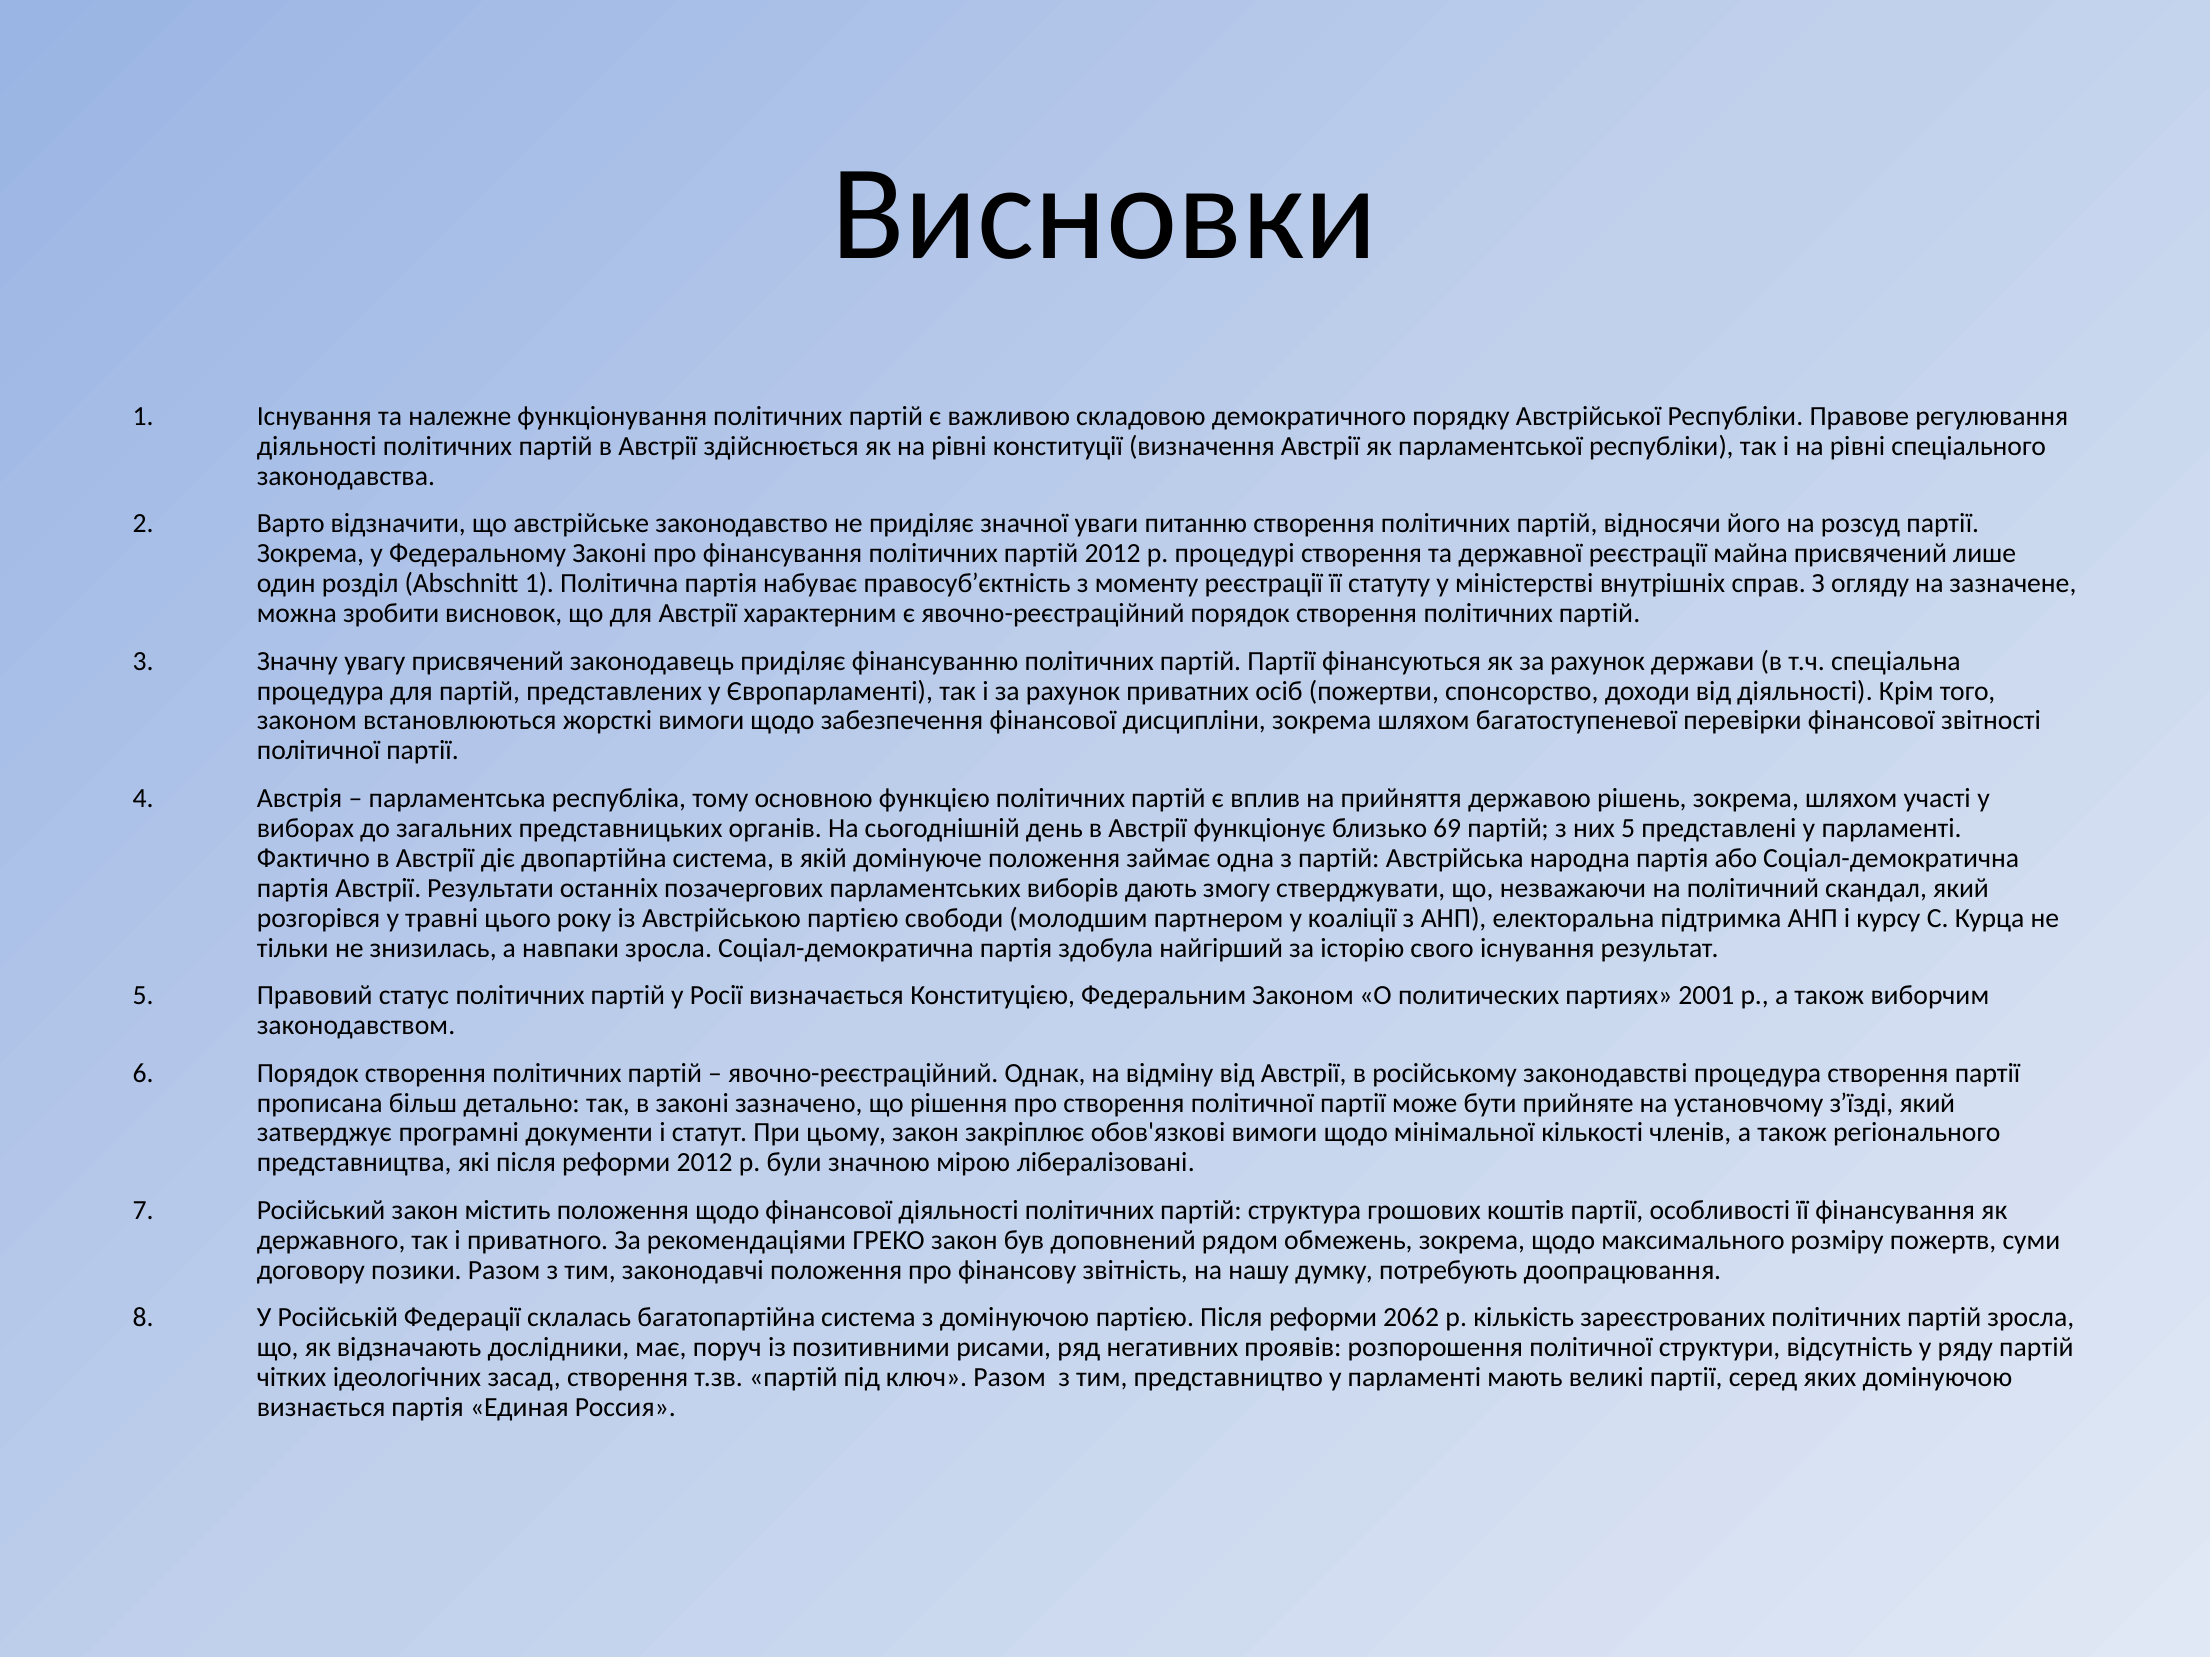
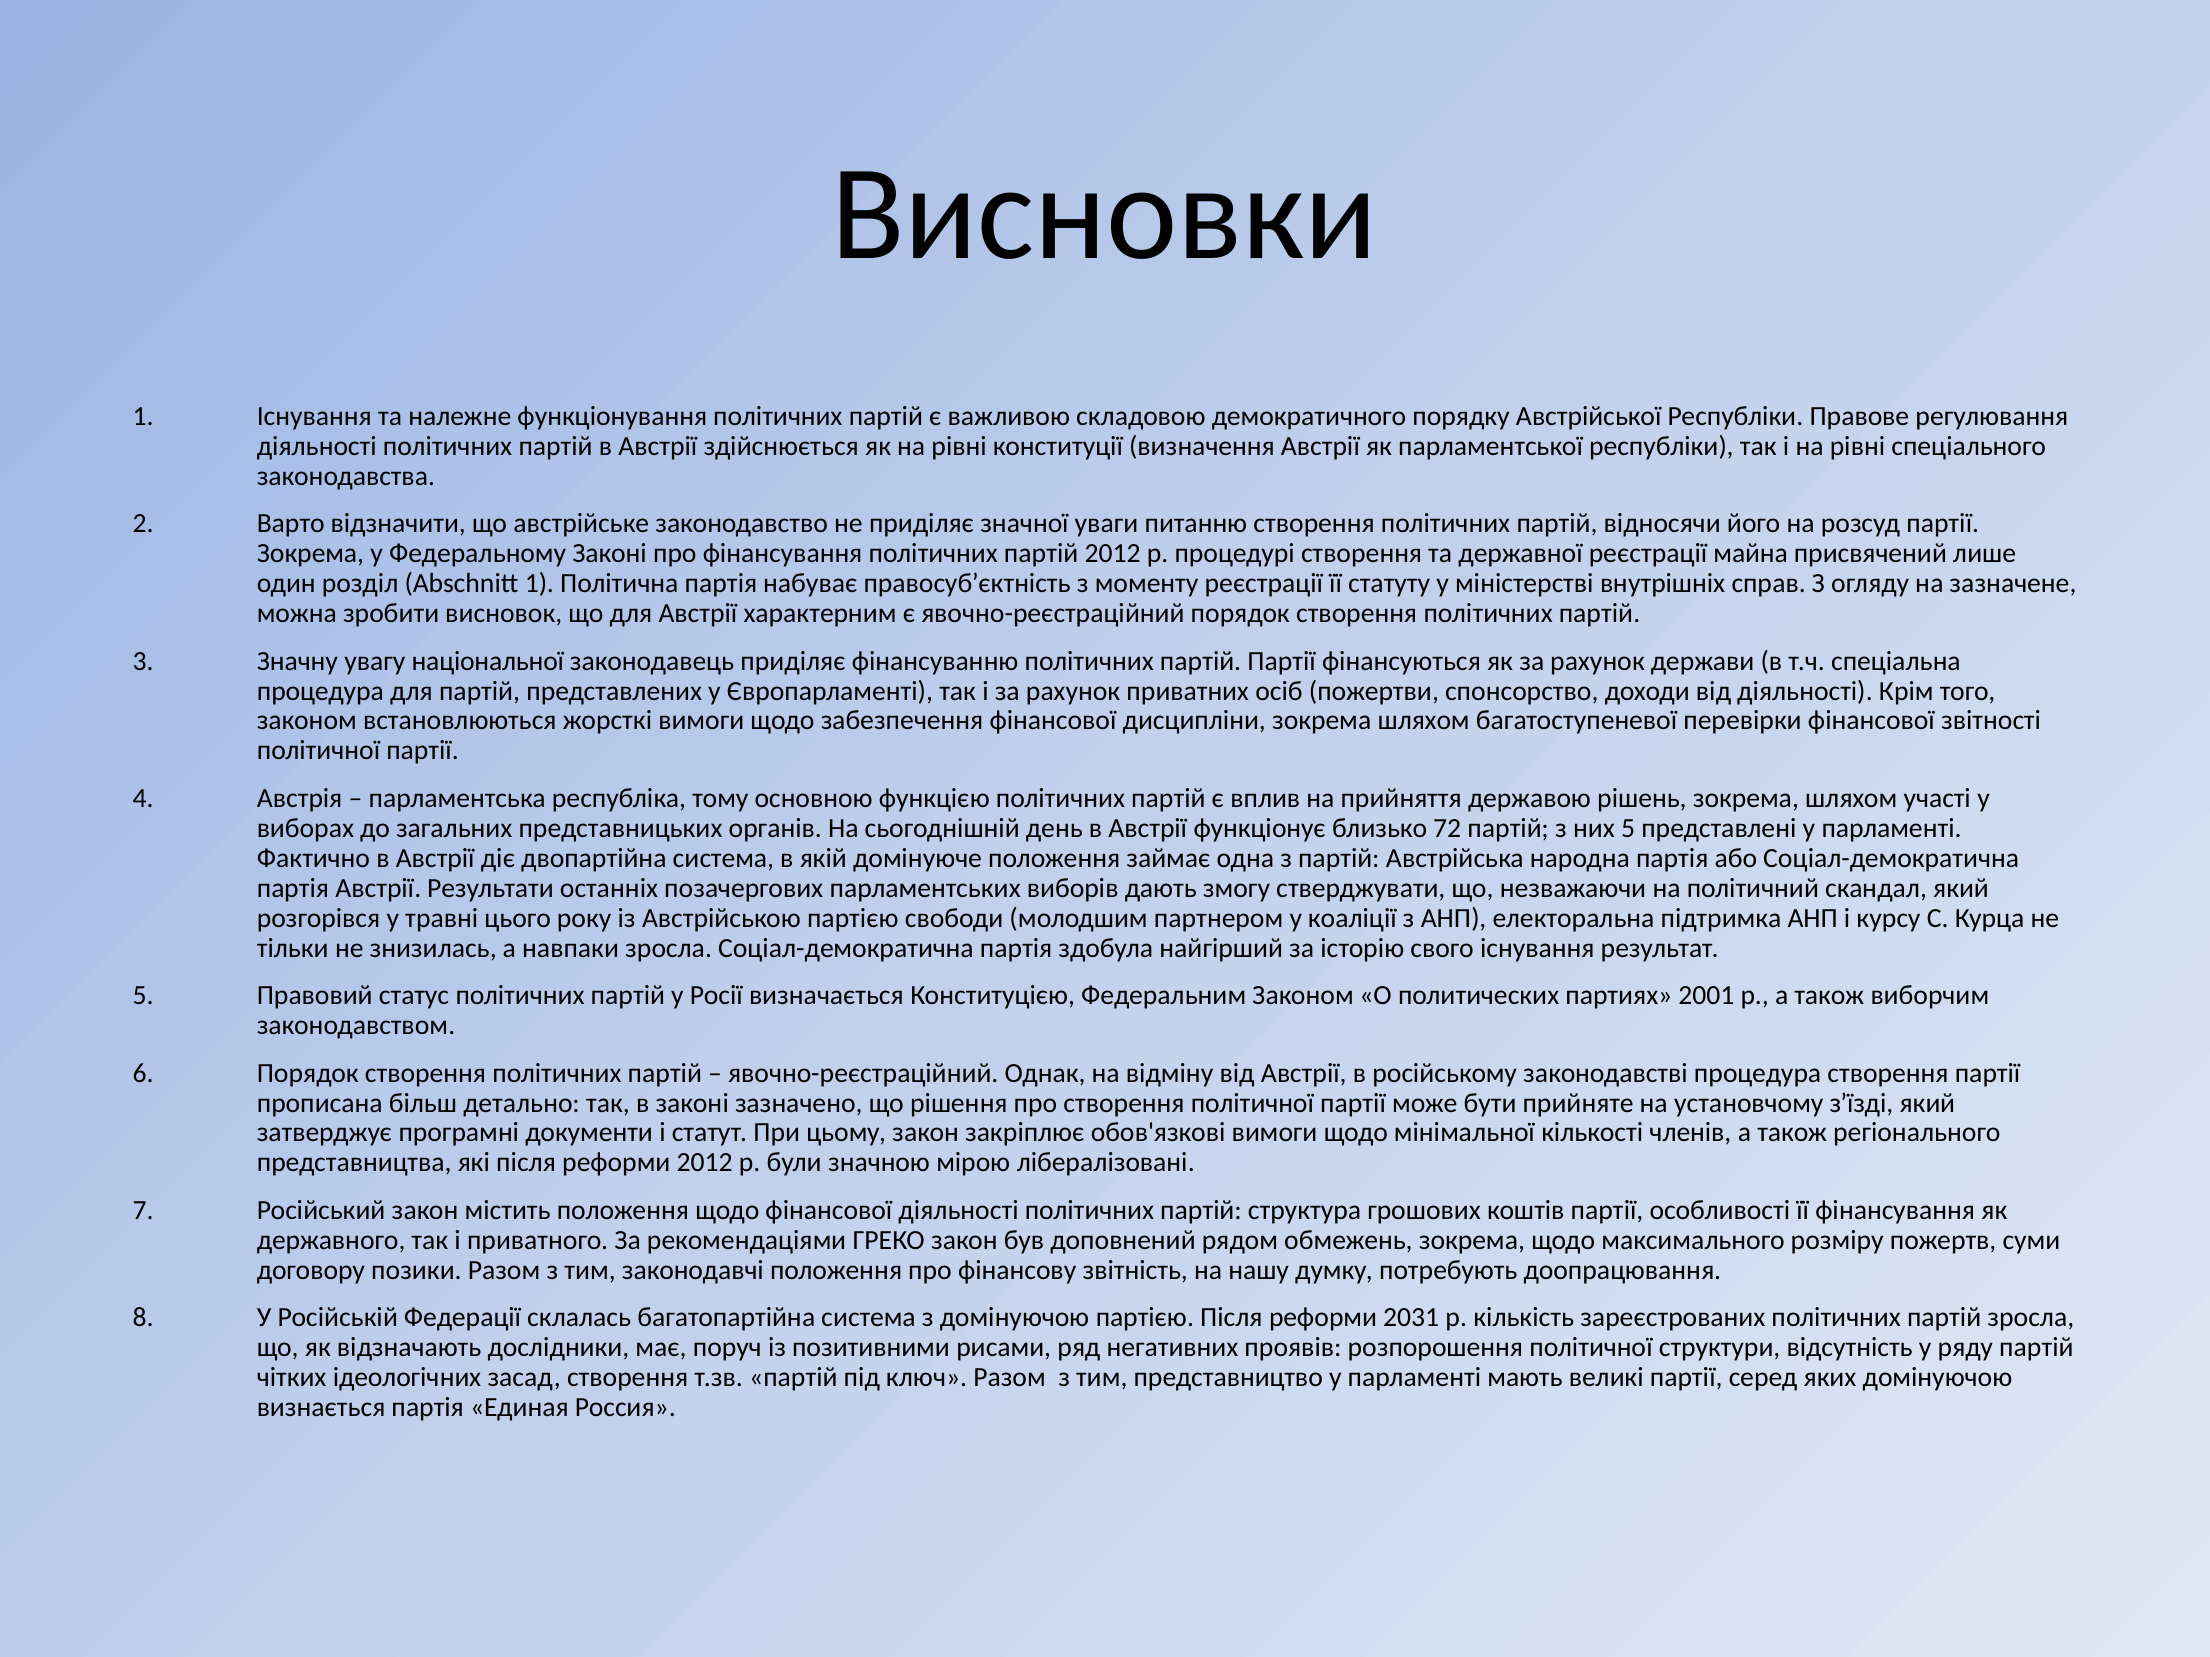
увагу присвячений: присвячений -> національної
69: 69 -> 72
2062: 2062 -> 2031
